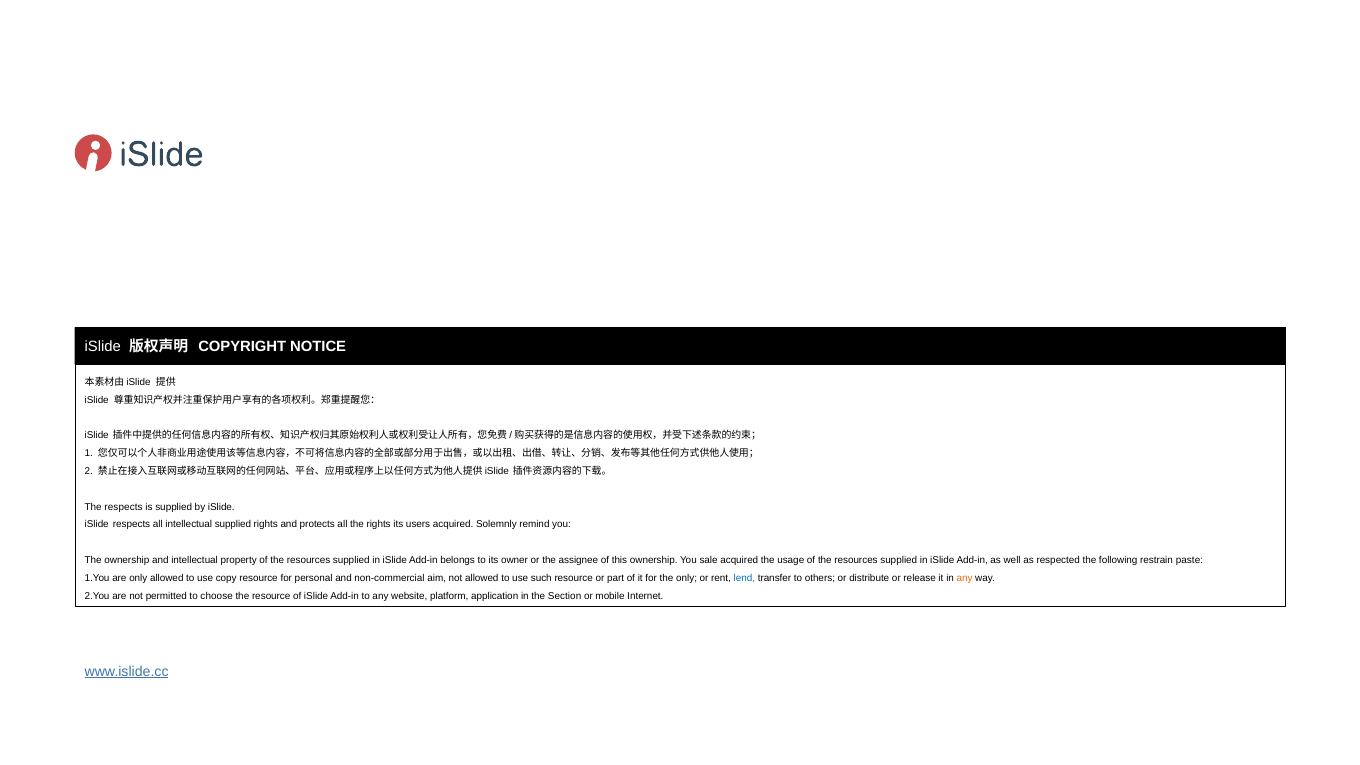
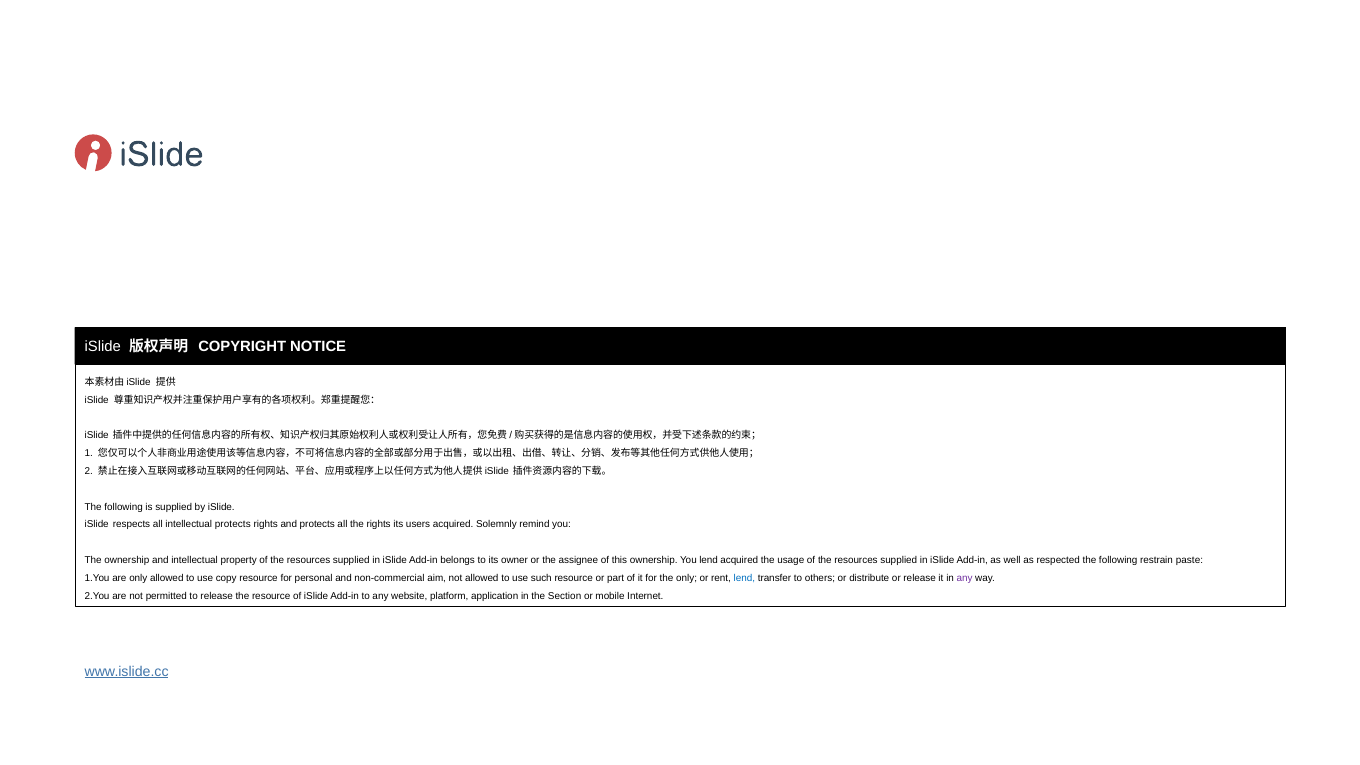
respects at (124, 507): respects -> following
intellectual supplied: supplied -> protects
You sale: sale -> lend
any at (965, 578) colour: orange -> purple
to choose: choose -> release
